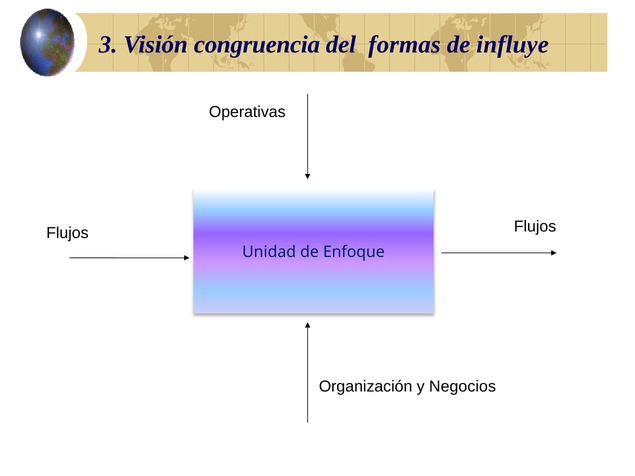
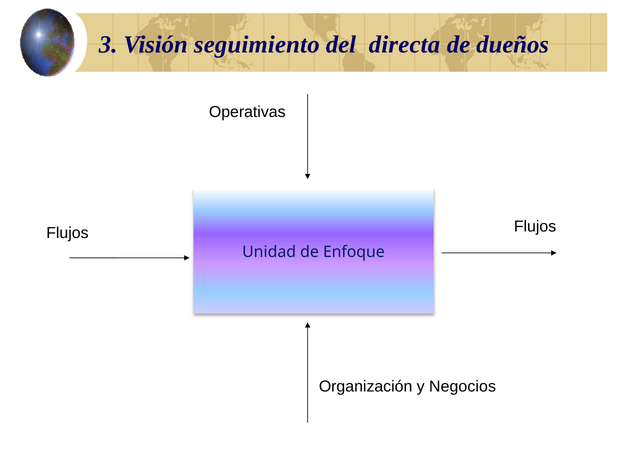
congruencia: congruencia -> seguimiento
formas: formas -> directa
influye: influye -> dueños
